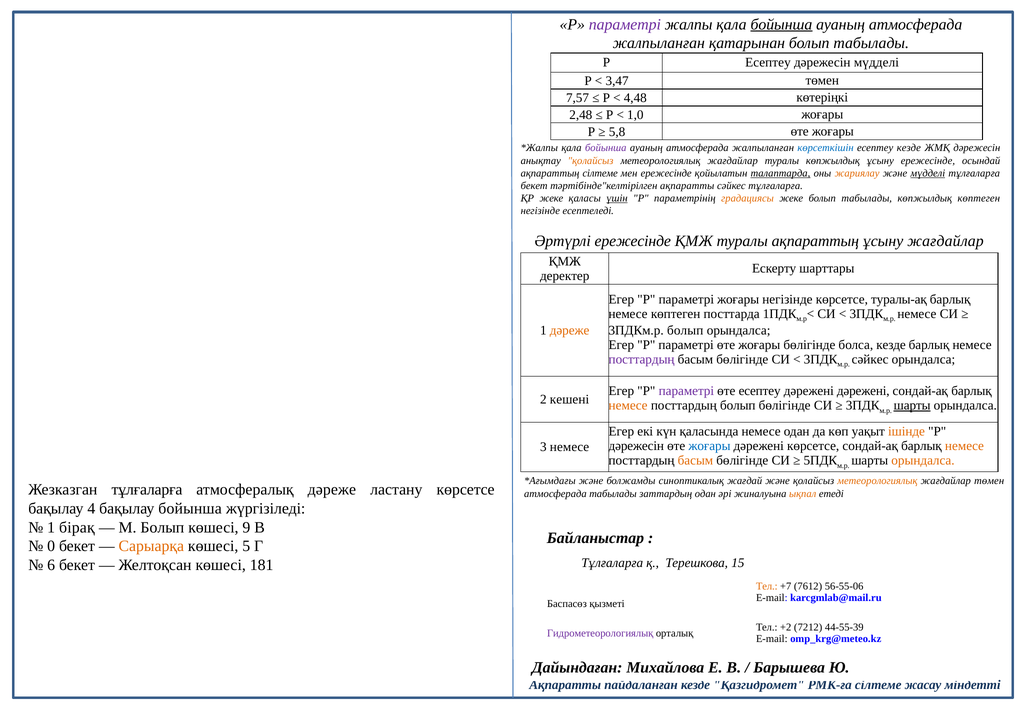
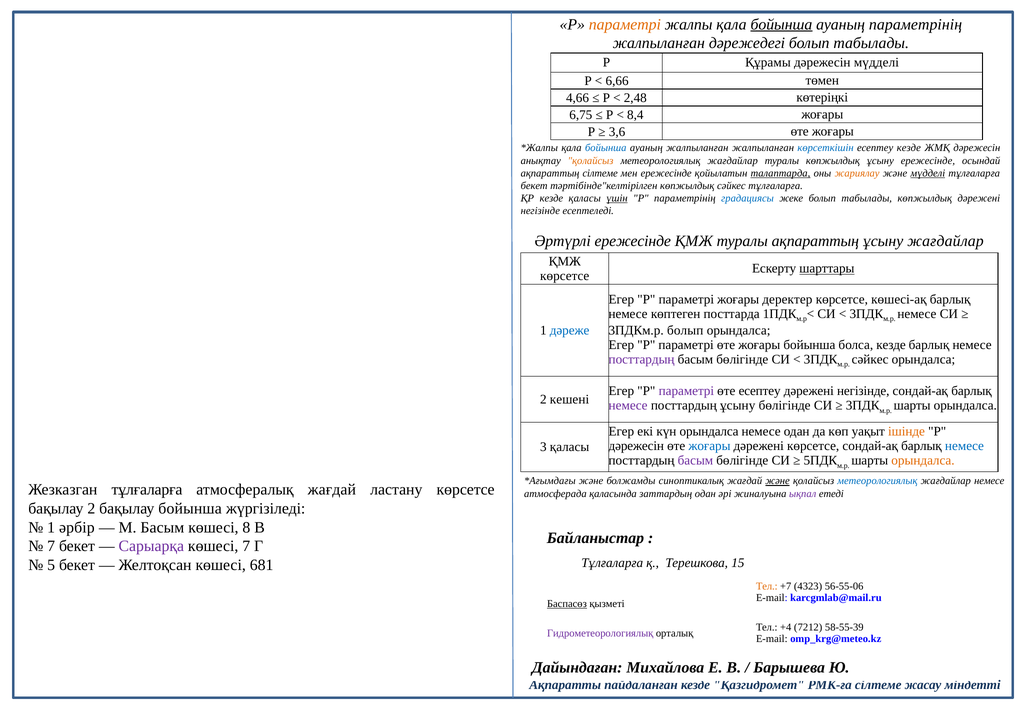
параметрі at (625, 24) colour: purple -> orange
атмосферада at (916, 24): атмосферада -> параметрінің
қатарынан: қатарынан -> дәрежедегі
Р Есептеу: Есептеу -> Құрамы
3,47: 3,47 -> 6,66
7,57: 7,57 -> 4,66
4,48: 4,48 -> 2,48
2,48: 2,48 -> 6,75
1,0: 1,0 -> 8,4
5,8: 5,8 -> 3,6
бойынша at (606, 148) colour: purple -> blue
атмосферада at (697, 148): атмосферада -> жалпыланған
тәртібінде"келтірілген ақпаратты: ақпаратты -> көпжылдық
ҚР жеке: жеке -> кезде
градациясы colour: orange -> blue
көпжылдық көптеген: көптеген -> дәрежені
шарттары underline: none -> present
деректер at (565, 276): деректер -> көрсетсе
жоғары негізінде: негізінде -> деректер
туралы-ақ: туралы-ақ -> көшесі-ақ
дәреже at (570, 330) colour: orange -> blue
жоғары бөлігінде: бөлігінде -> бойынша
дәрежені at (863, 391): дәрежені -> негізінде
немесе at (628, 406) colour: orange -> purple
посттардың болып: болып -> ұсыну
шарты at (912, 406) underline: present -> none
күн қаласында: қаласында -> орындалса
немесе at (964, 446) colour: orange -> blue
3 немесе: немесе -> қаласы
басым at (695, 461) colour: orange -> purple
және at (778, 481) underline: none -> present
метеорологиялық at (877, 481) colour: orange -> blue
жағдайлар төмен: төмен -> немесе
атмосфералық дәреже: дәреже -> жағдай
атмосферада табылады: табылады -> қаласында
ықпал colour: orange -> purple
бақылау 4: 4 -> 2
бірақ: бірақ -> әрбір
М Болып: Болып -> Басым
9: 9 -> 8
0 at (51, 546): 0 -> 7
Сарыарқа colour: orange -> purple
көшесі 5: 5 -> 7
6: 6 -> 5
181: 181 -> 681
7612: 7612 -> 4323
Баспасөз underline: none -> present
+2: +2 -> +4
44-55-39: 44-55-39 -> 58-55-39
